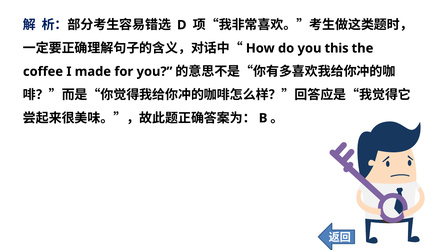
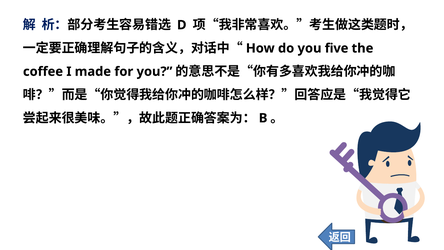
this: this -> five
